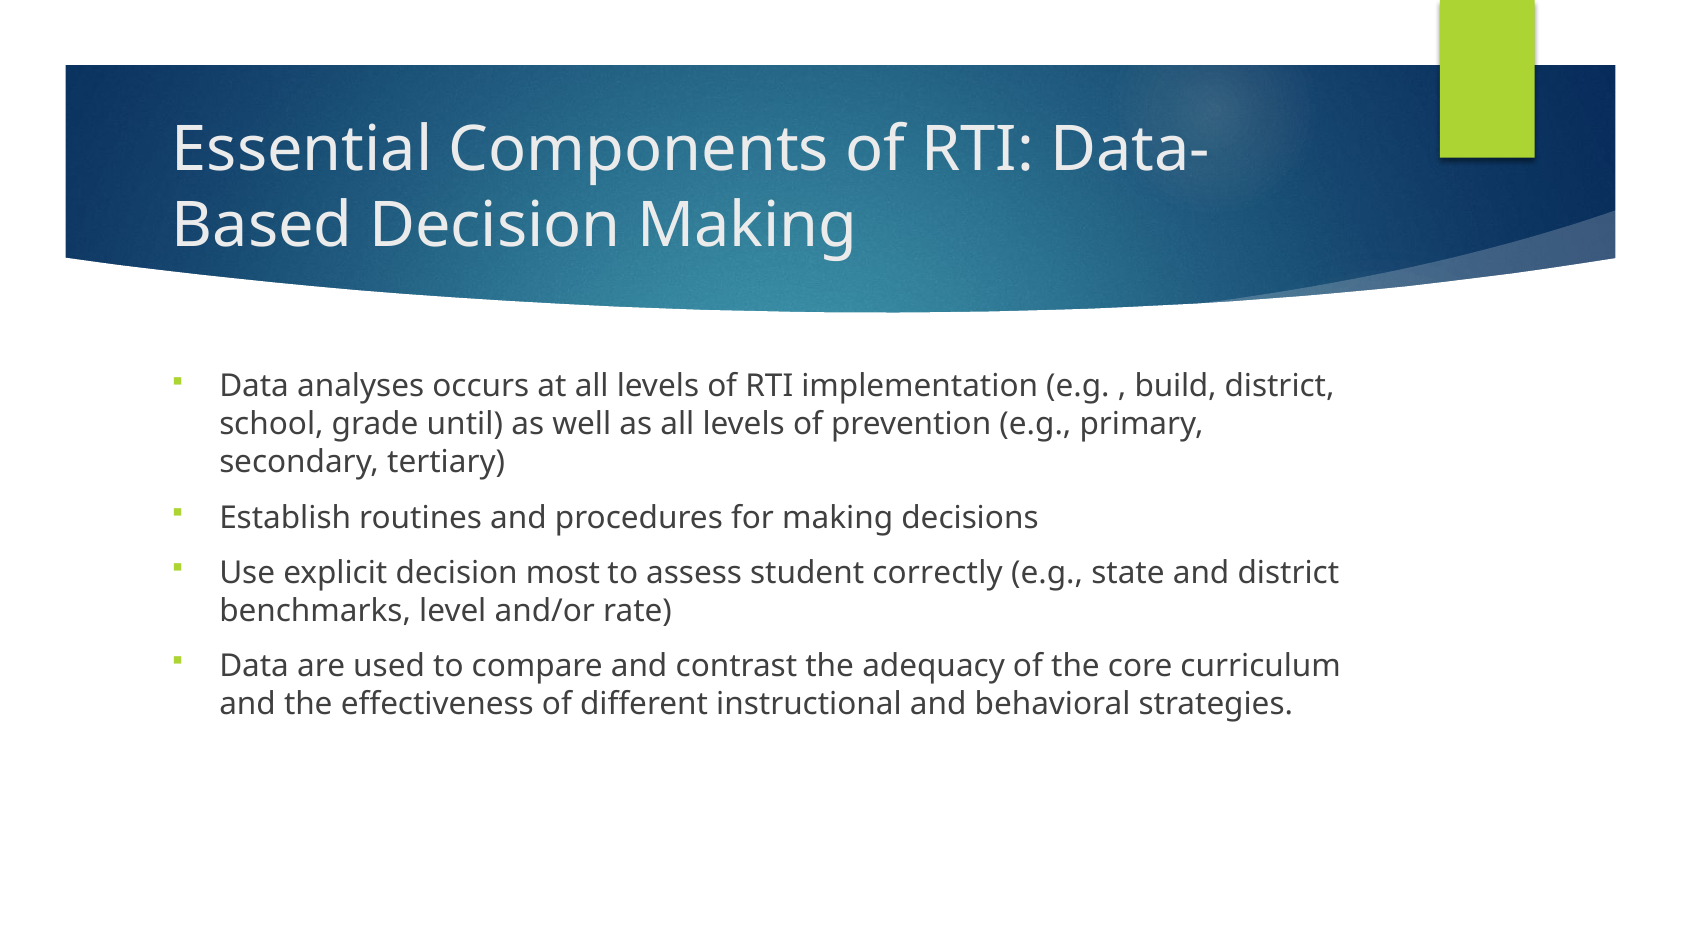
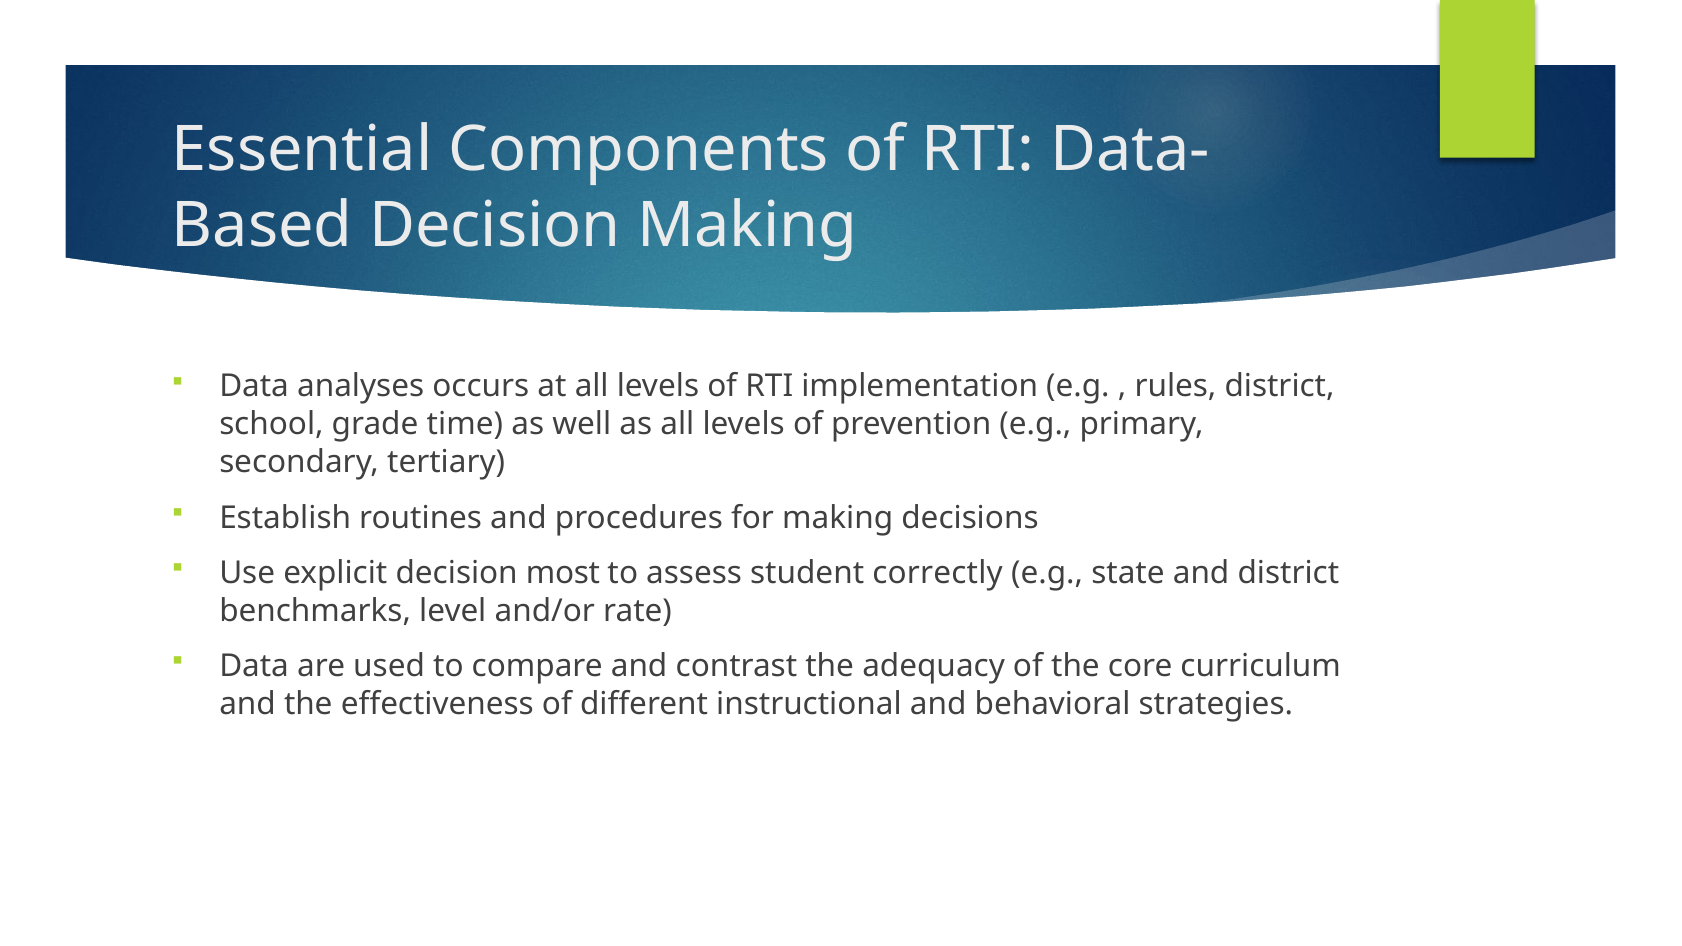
build: build -> rules
until: until -> time
